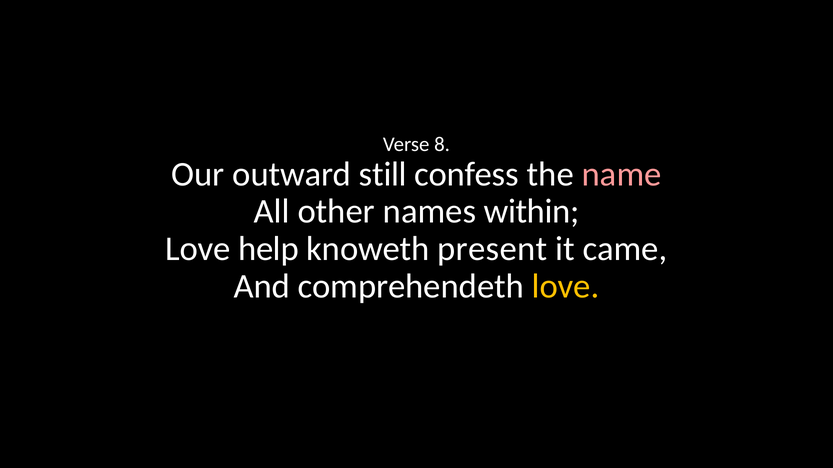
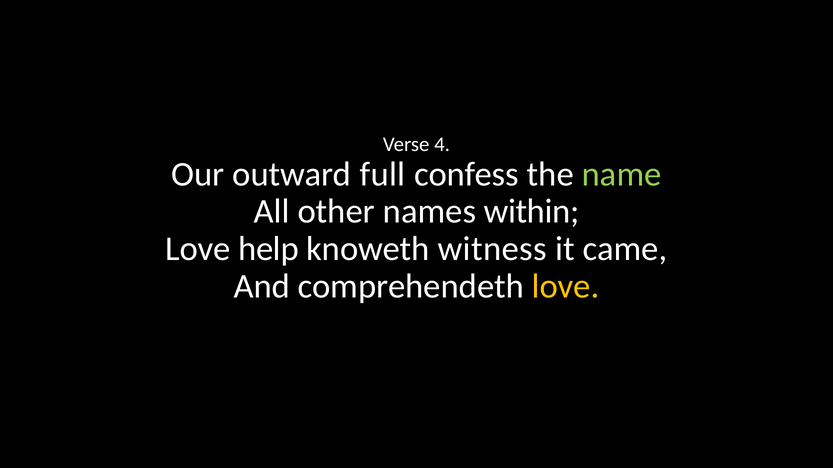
8: 8 -> 4
still: still -> full
name colour: pink -> light green
present: present -> witness
